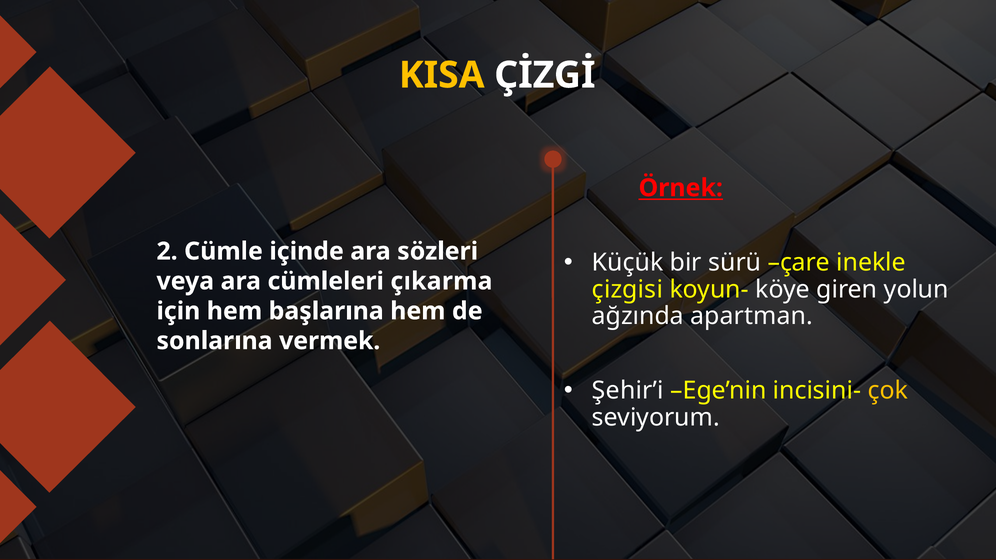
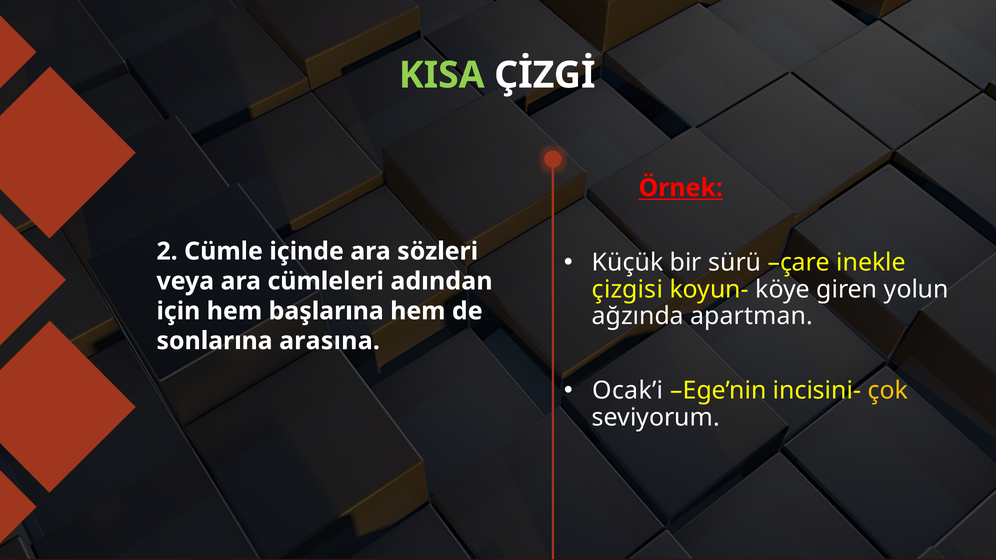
KISA colour: yellow -> light green
çıkarma: çıkarma -> adından
vermek: vermek -> arasına
Şehir’i: Şehir’i -> Ocak’i
